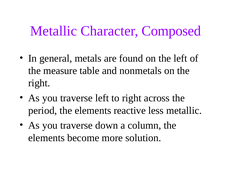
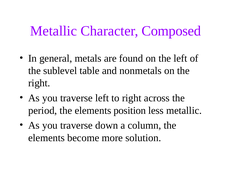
measure: measure -> sublevel
reactive: reactive -> position
